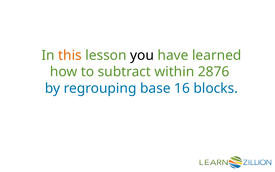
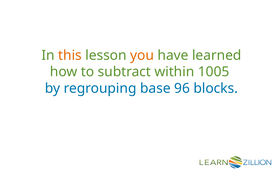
you colour: black -> orange
2876: 2876 -> 1005
16: 16 -> 96
